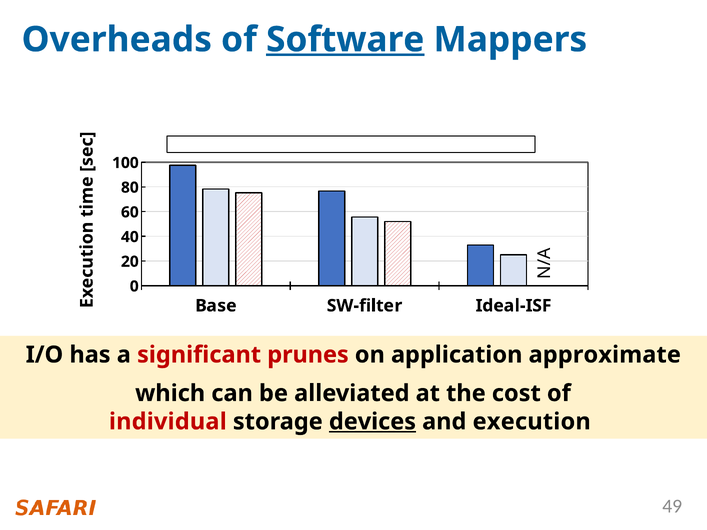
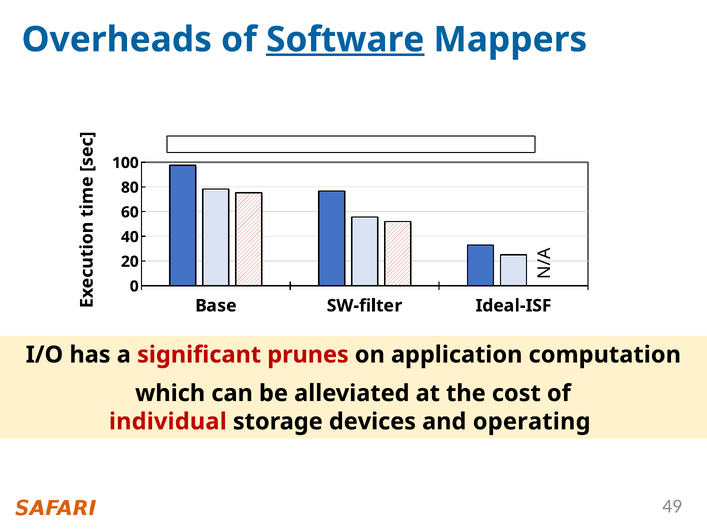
approximate: approximate -> computation
devices underline: present -> none
execution: execution -> operating
